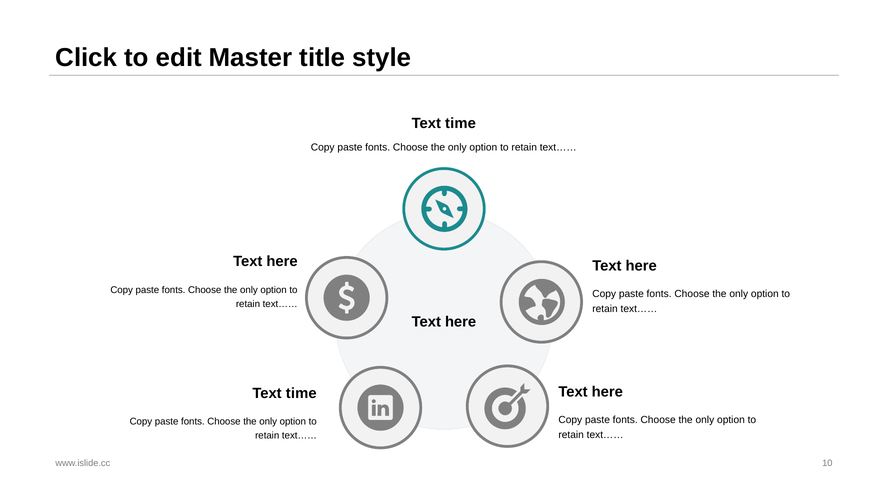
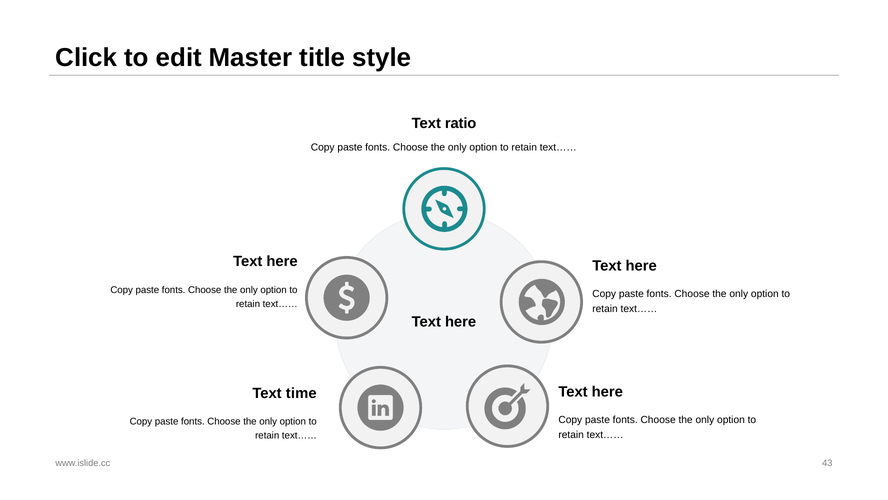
time at (460, 123): time -> ratio
10: 10 -> 43
